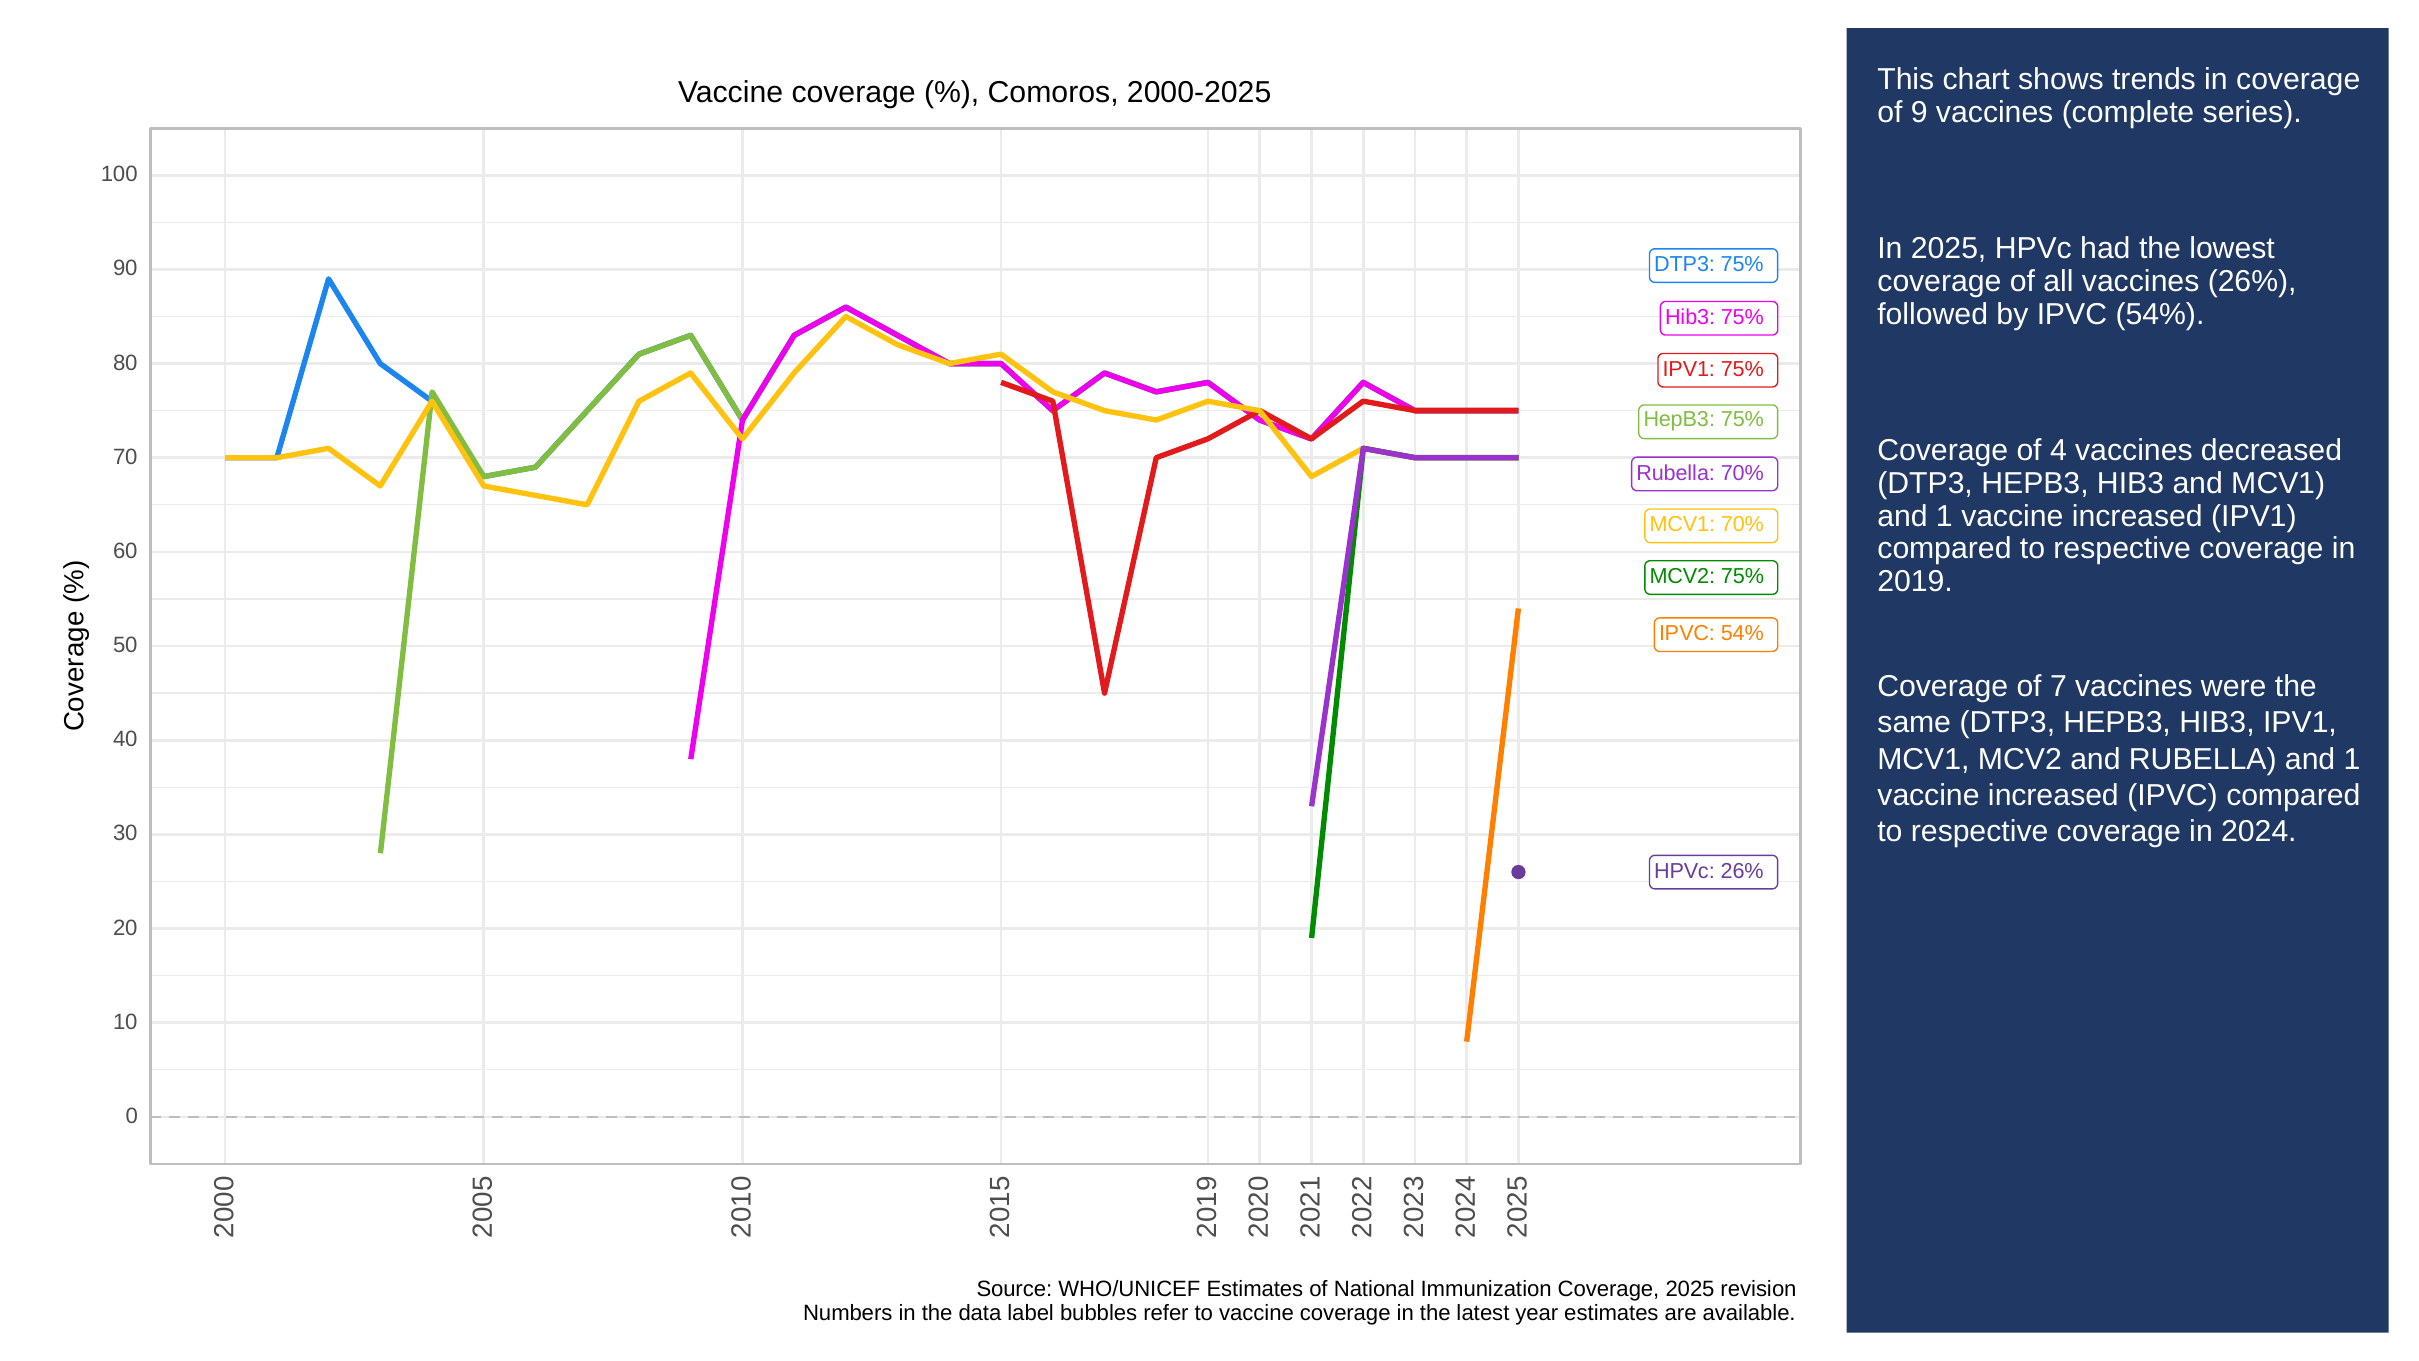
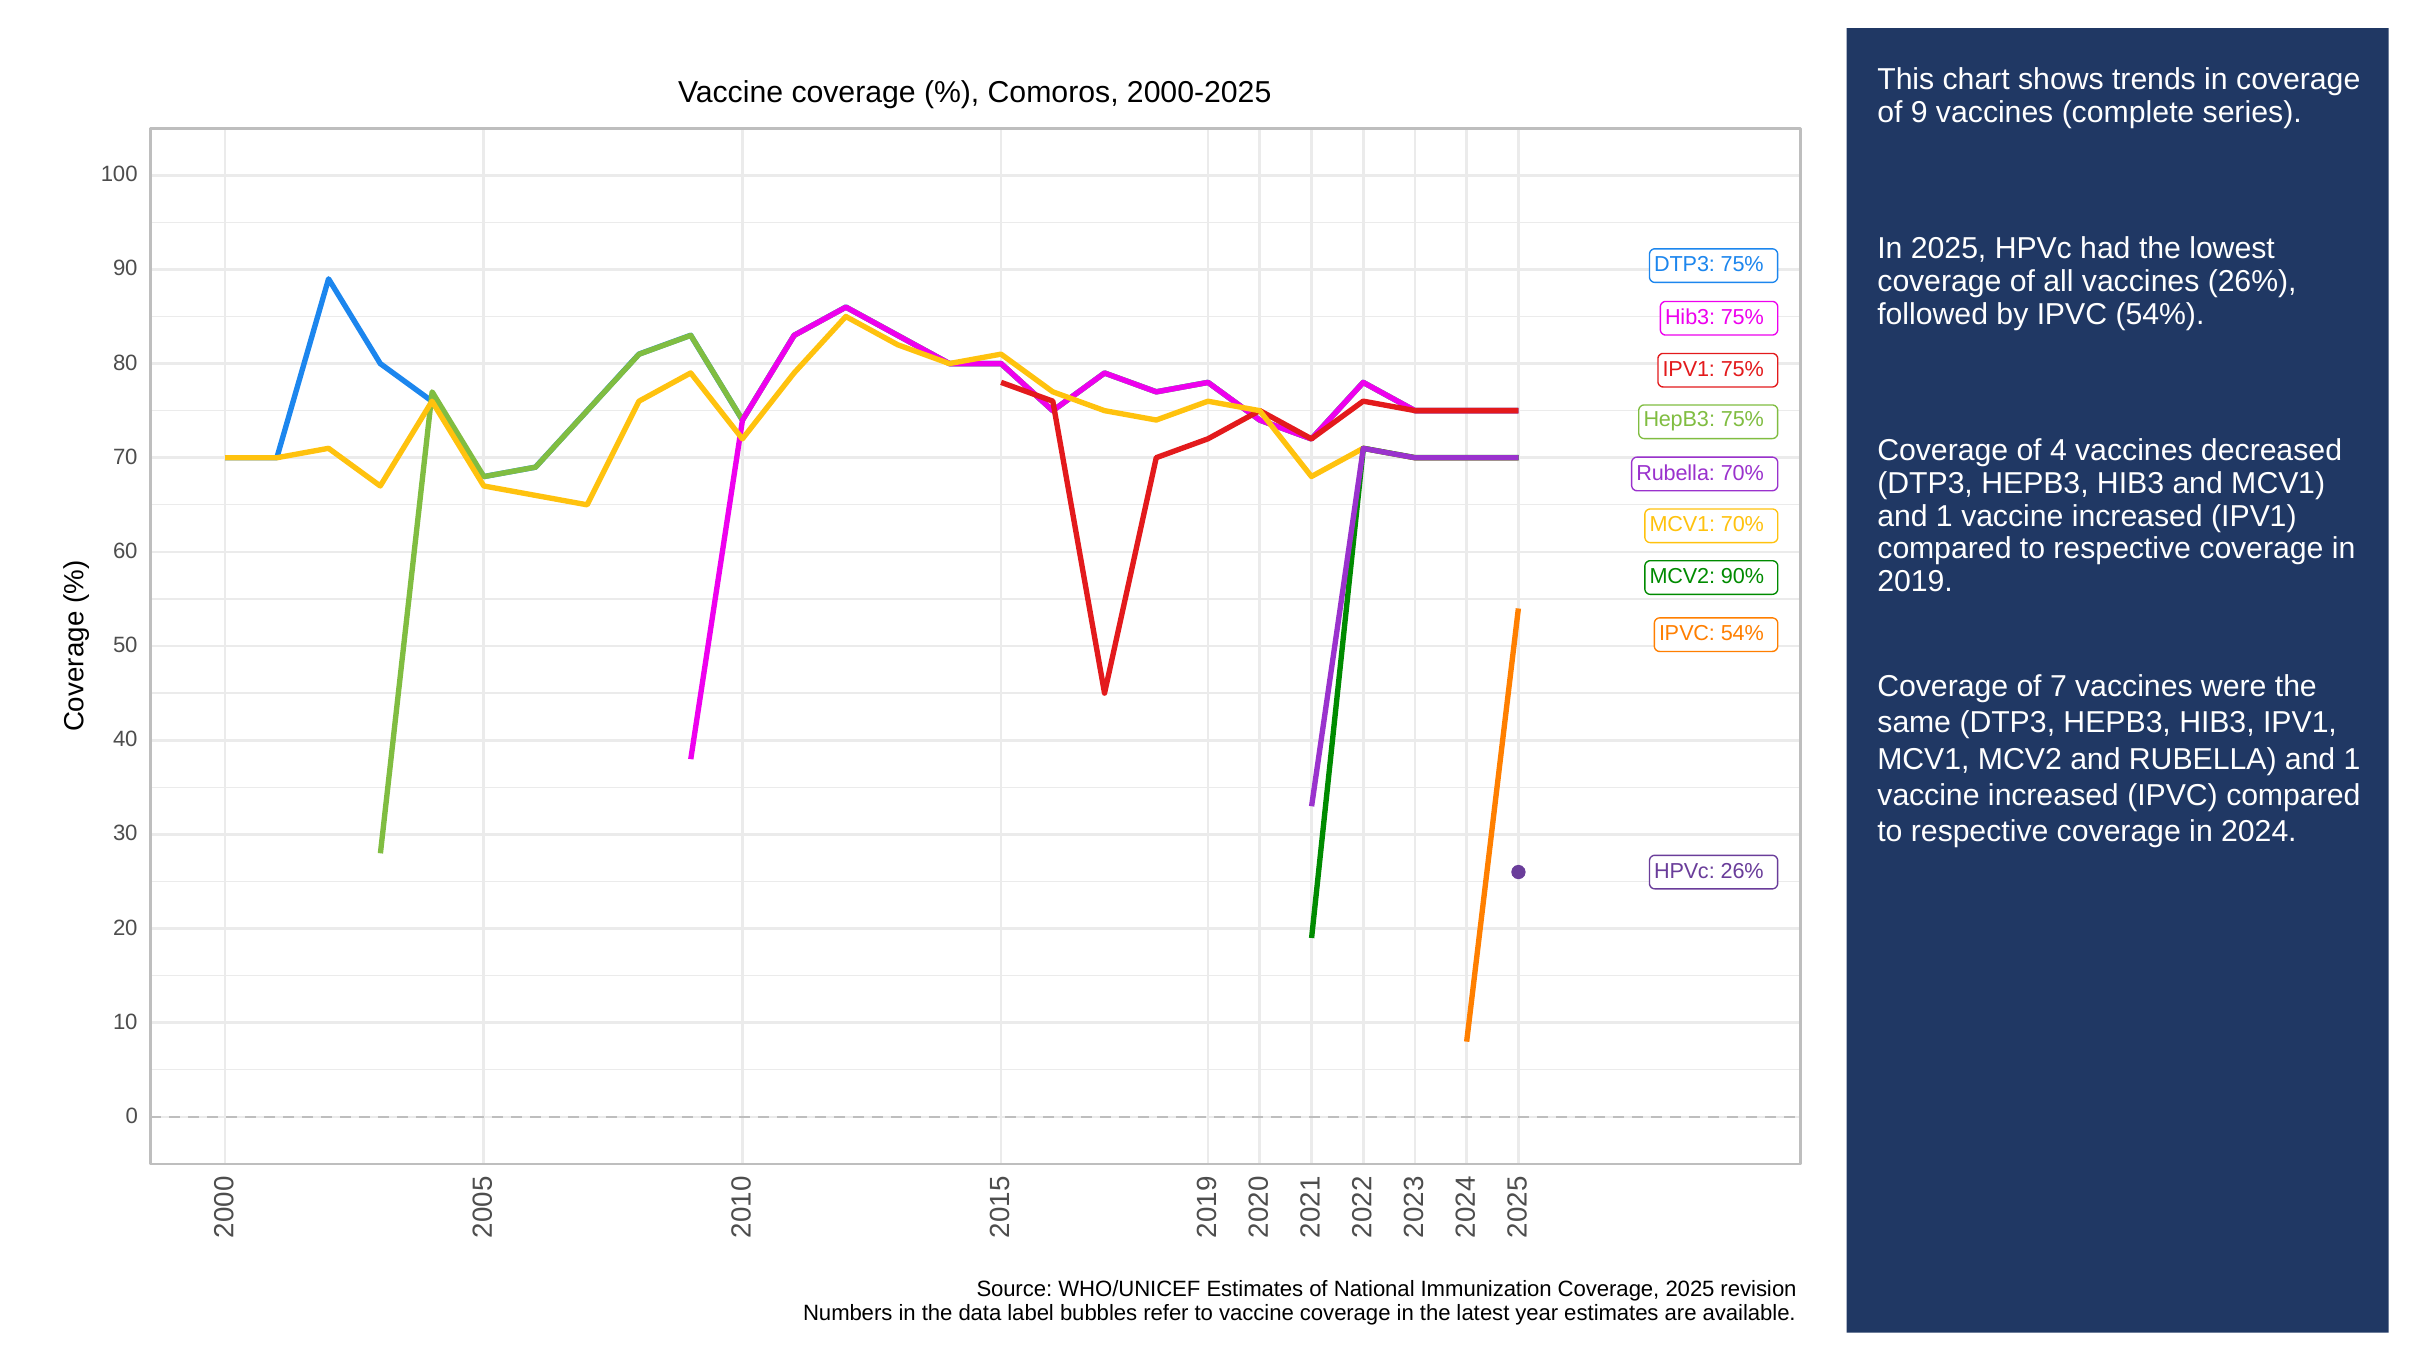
MCV2 75%: 75% -> 90%
